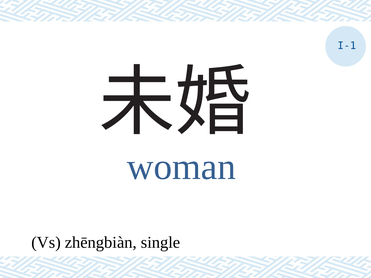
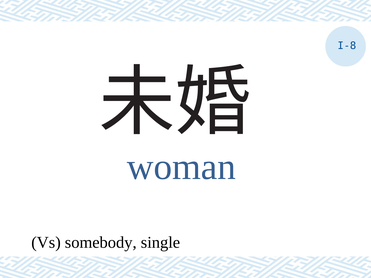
I-1: I-1 -> I-8
zhēngbiàn: zhēngbiàn -> somebody
